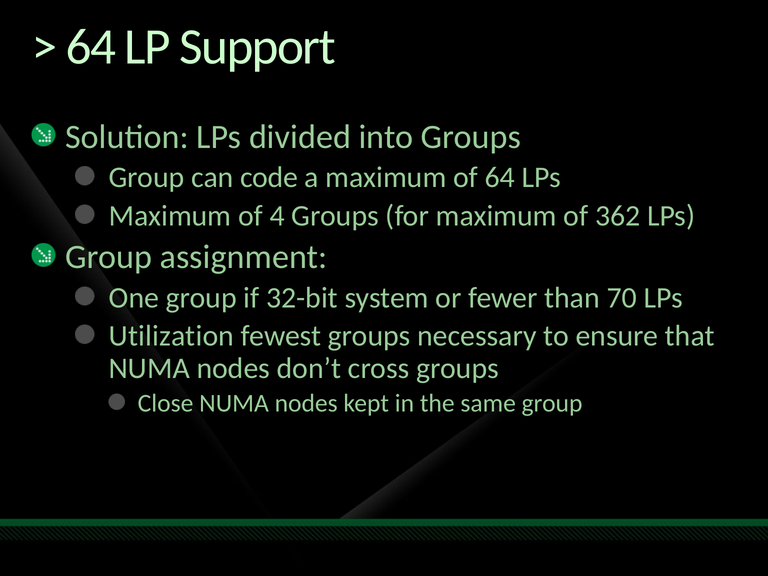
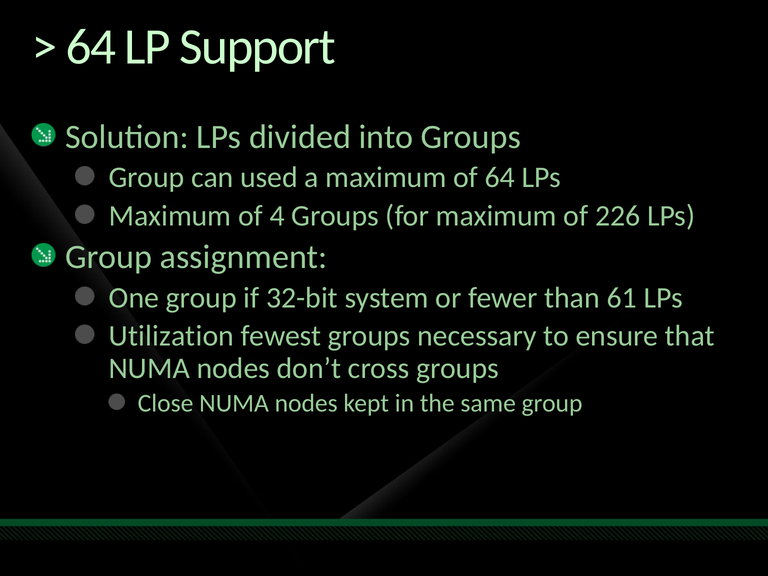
code: code -> used
362: 362 -> 226
70: 70 -> 61
